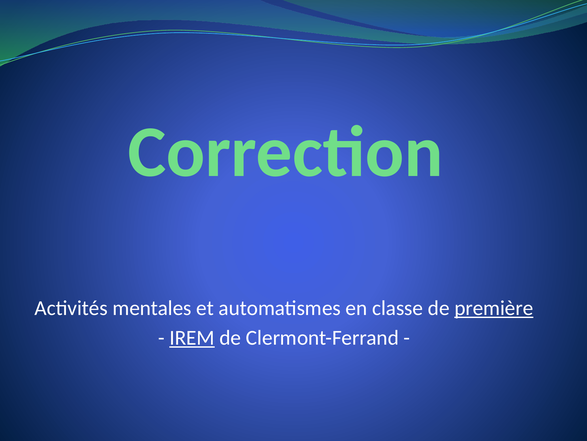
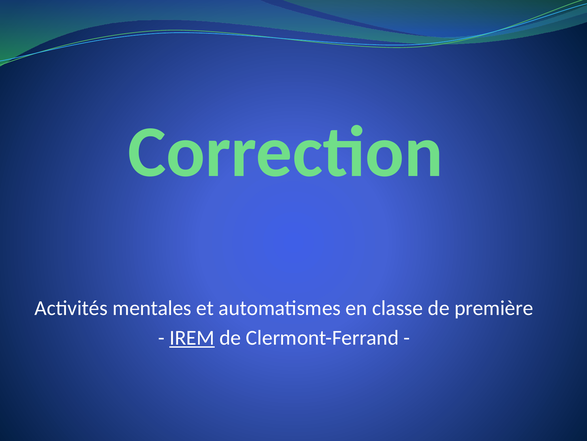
première underline: present -> none
